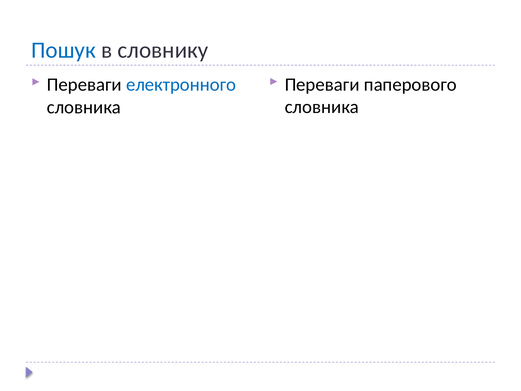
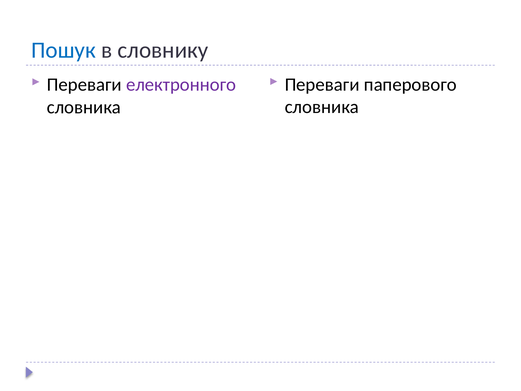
електронного colour: blue -> purple
